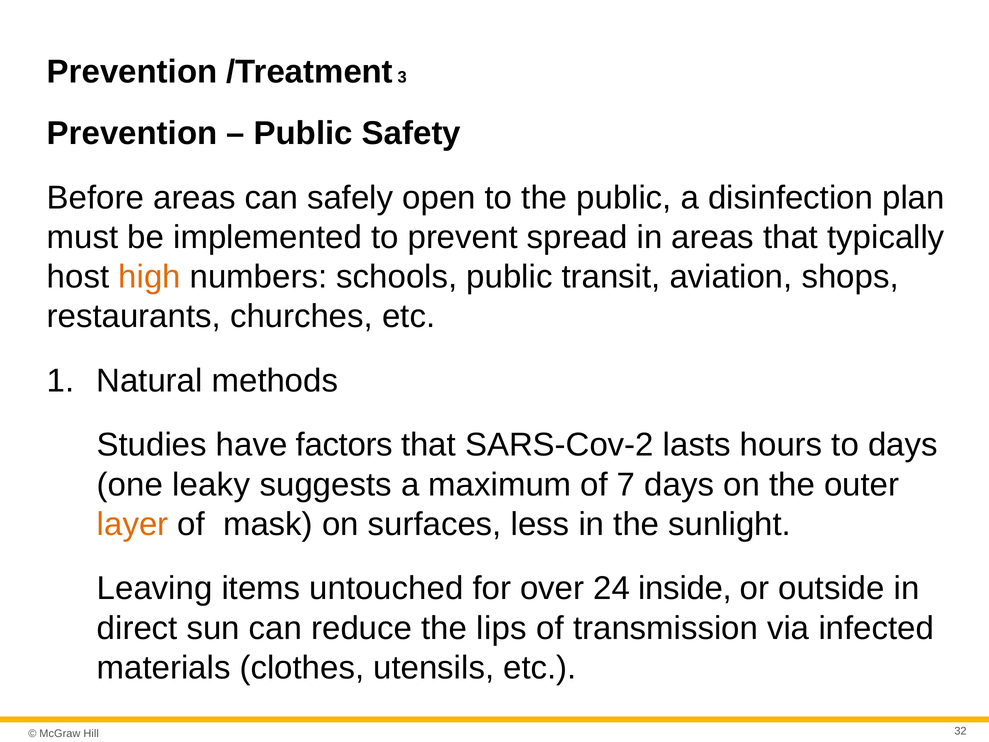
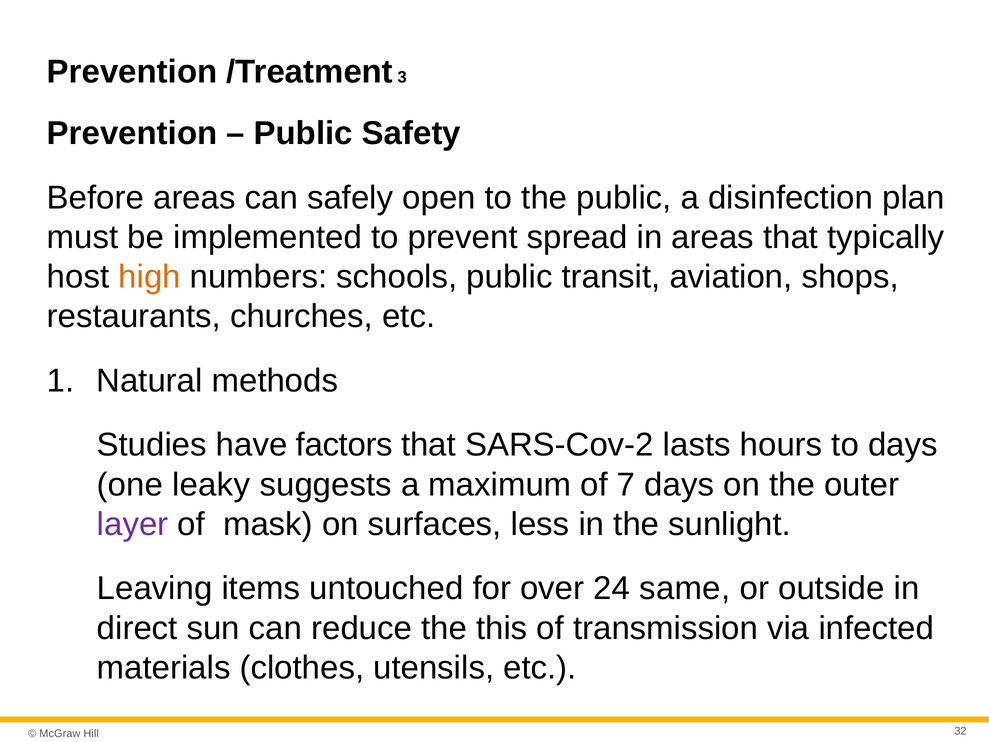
layer colour: orange -> purple
inside: inside -> same
lips: lips -> this
